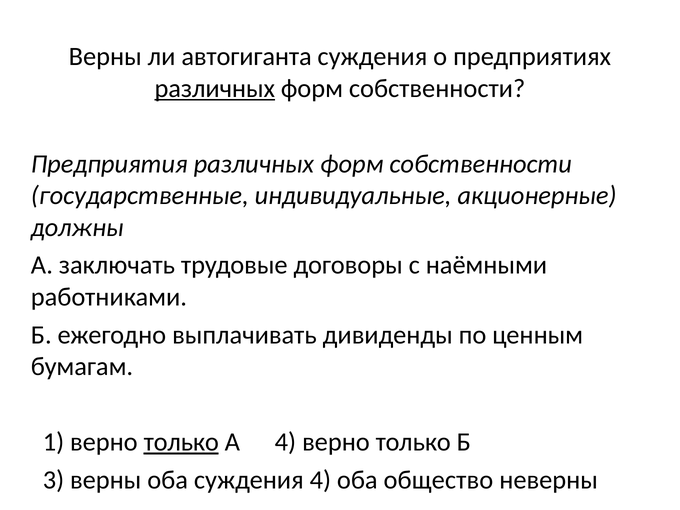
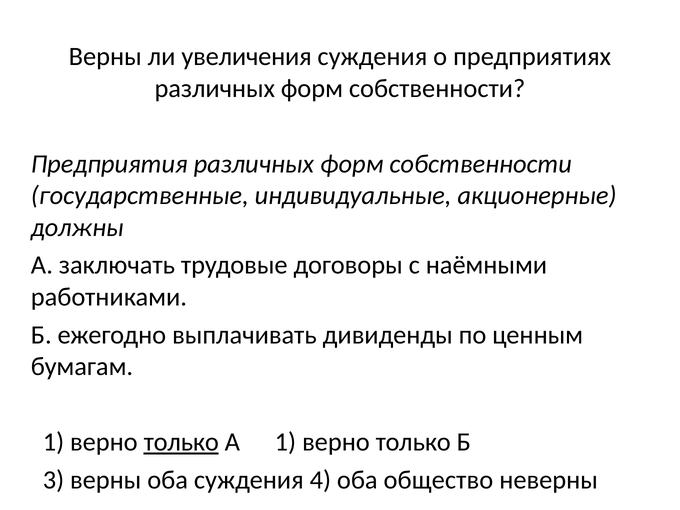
автогиганта: автогиганта -> увеличения
различных at (215, 88) underline: present -> none
А 4: 4 -> 1
